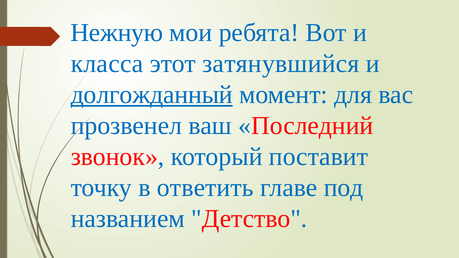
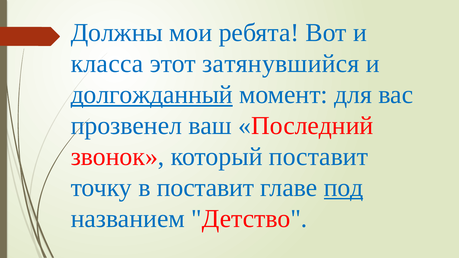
Нежную: Нежную -> Должны
в ответить: ответить -> поставит
под underline: none -> present
